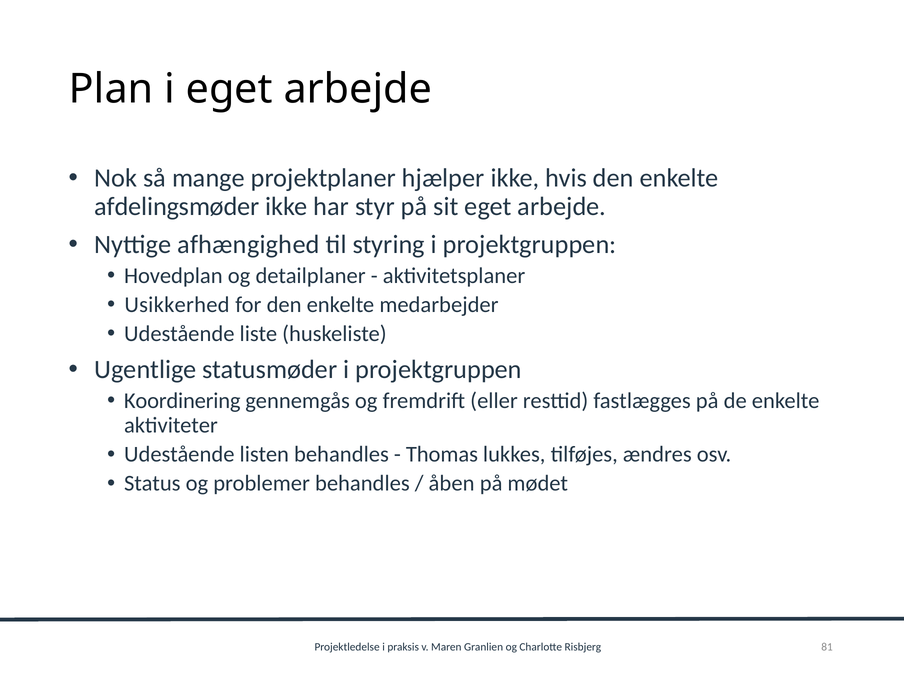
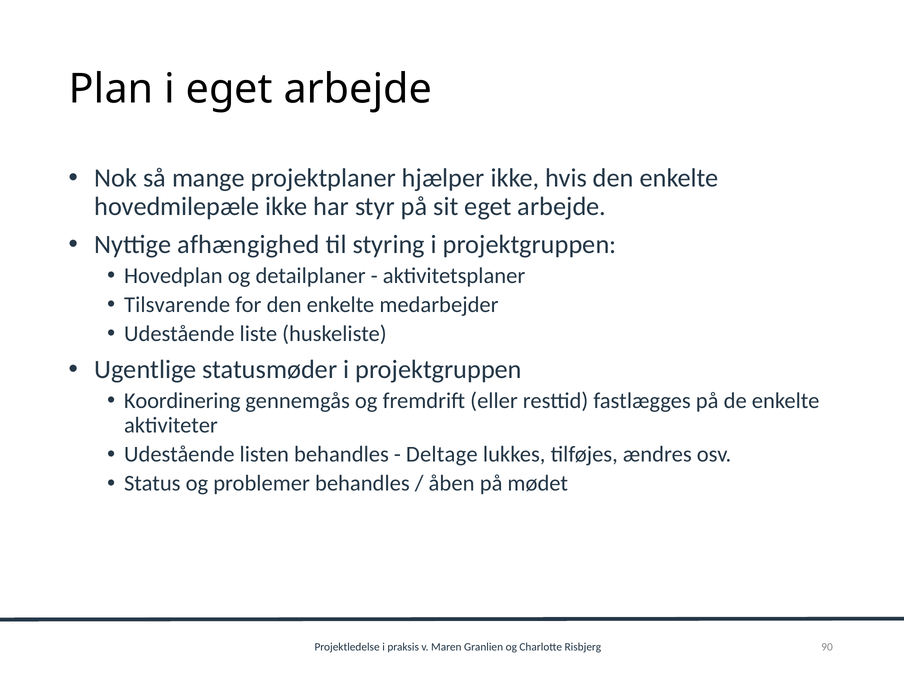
afdelingsmøder: afdelingsmøder -> hovedmilepæle
Usikkerhed: Usikkerhed -> Tilsvarende
Thomas: Thomas -> Deltage
81: 81 -> 90
